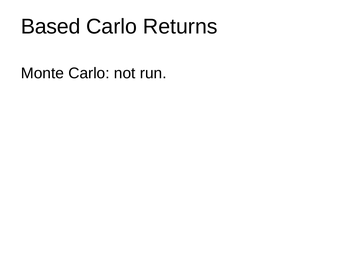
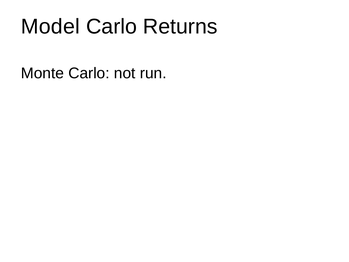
Based: Based -> Model
